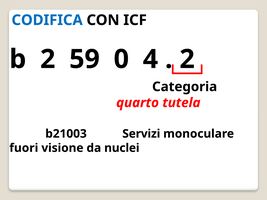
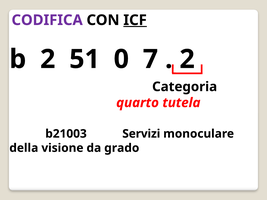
CODIFICA colour: blue -> purple
ICF underline: none -> present
59: 59 -> 51
4: 4 -> 7
fuori: fuori -> della
nuclei: nuclei -> grado
